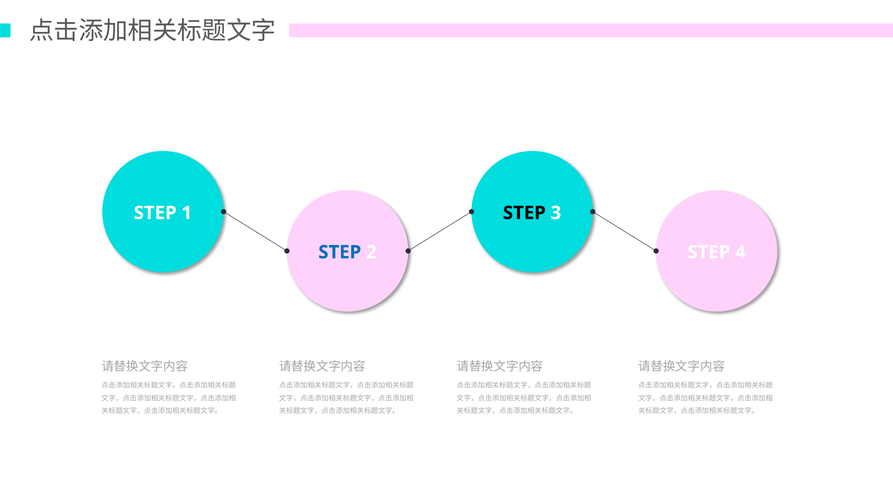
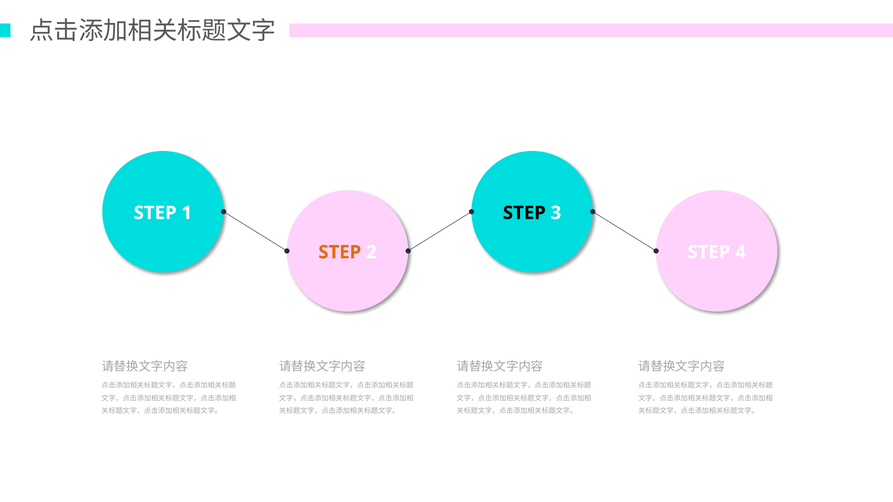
STEP at (340, 252) colour: blue -> orange
